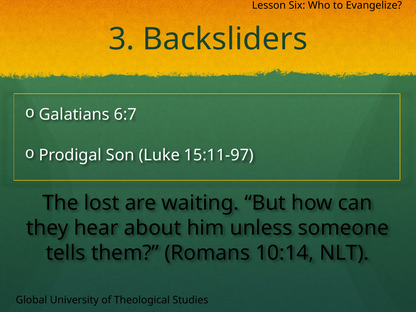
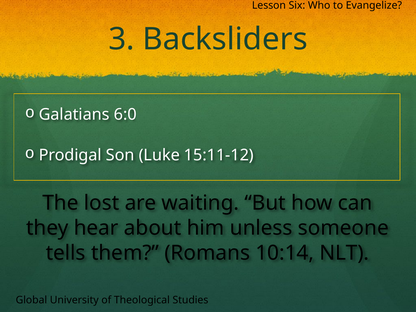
6:7: 6:7 -> 6:0
15:11-97: 15:11-97 -> 15:11-12
